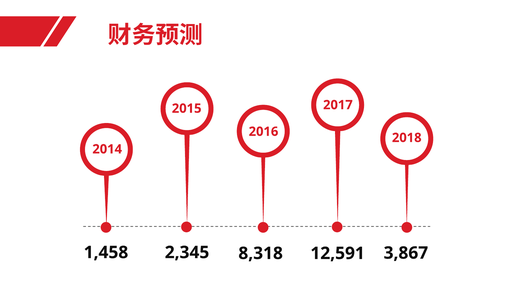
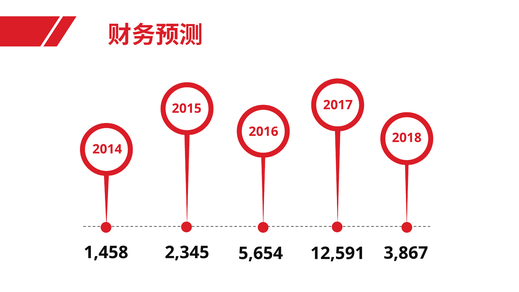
8,318: 8,318 -> 5,654
